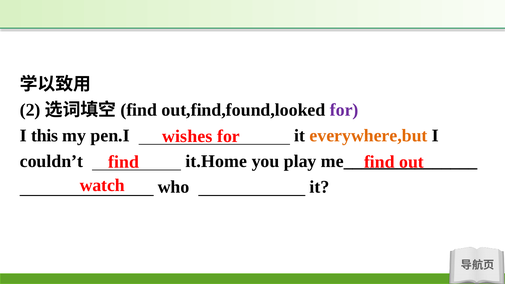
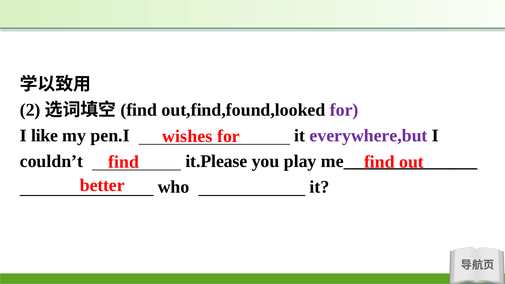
this: this -> like
everywhere,but colour: orange -> purple
it.Home: it.Home -> it.Please
watch: watch -> better
